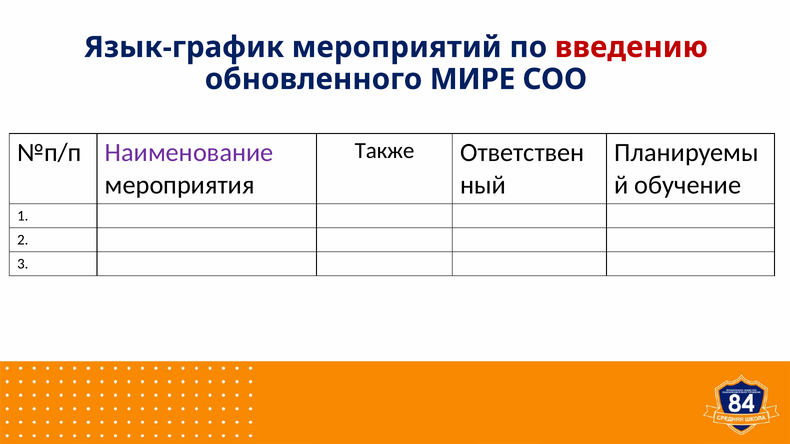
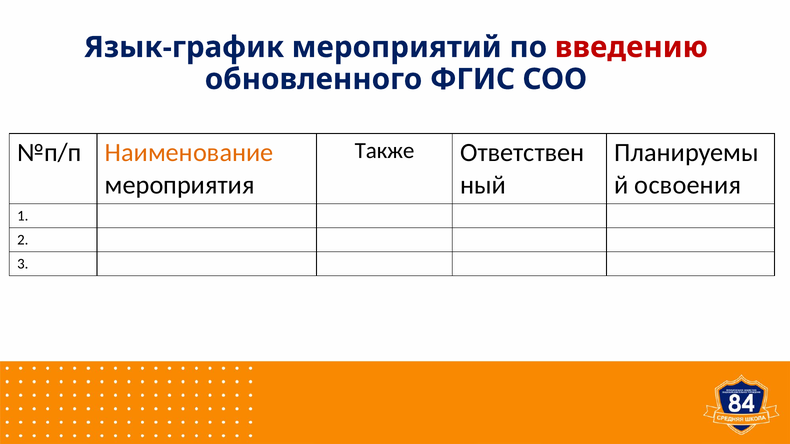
МИРЕ: МИРЕ -> ФГИС
Наименование colour: purple -> orange
обучение: обучение -> освоения
